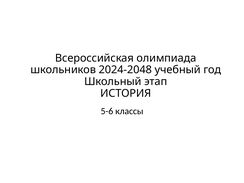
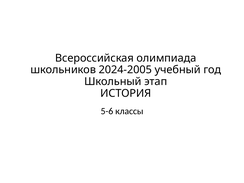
2024-2048: 2024-2048 -> 2024-2005
